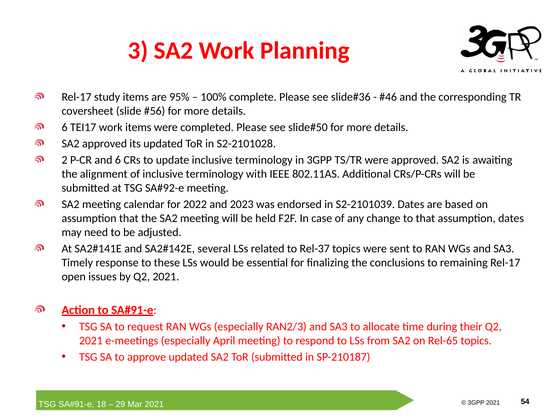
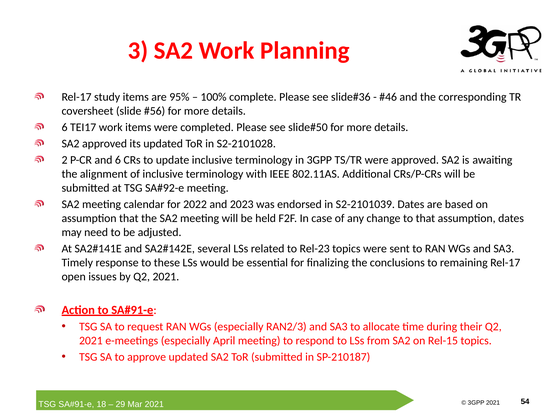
Rel-37: Rel-37 -> Rel-23
Rel-65: Rel-65 -> Rel-15
